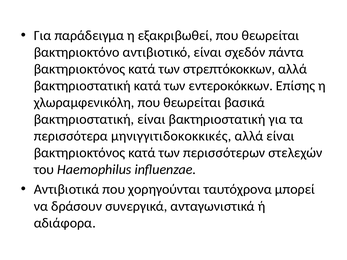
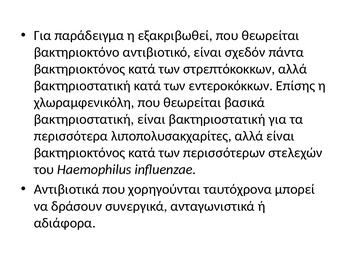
μηνιγγιτιδοκοκκικές: μηνιγγιτιδοκοκκικές -> λιποπολυσακχαρίτες
